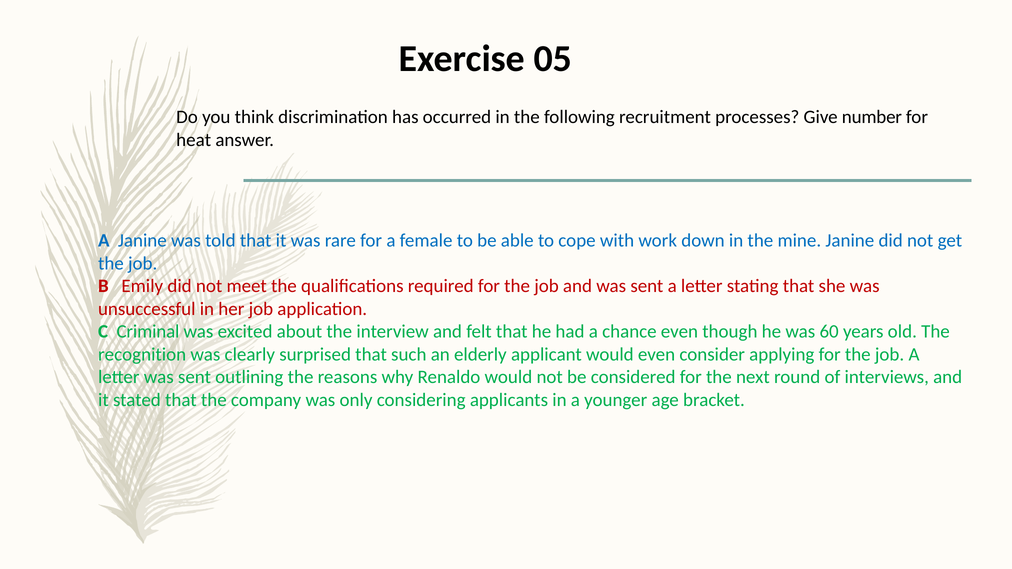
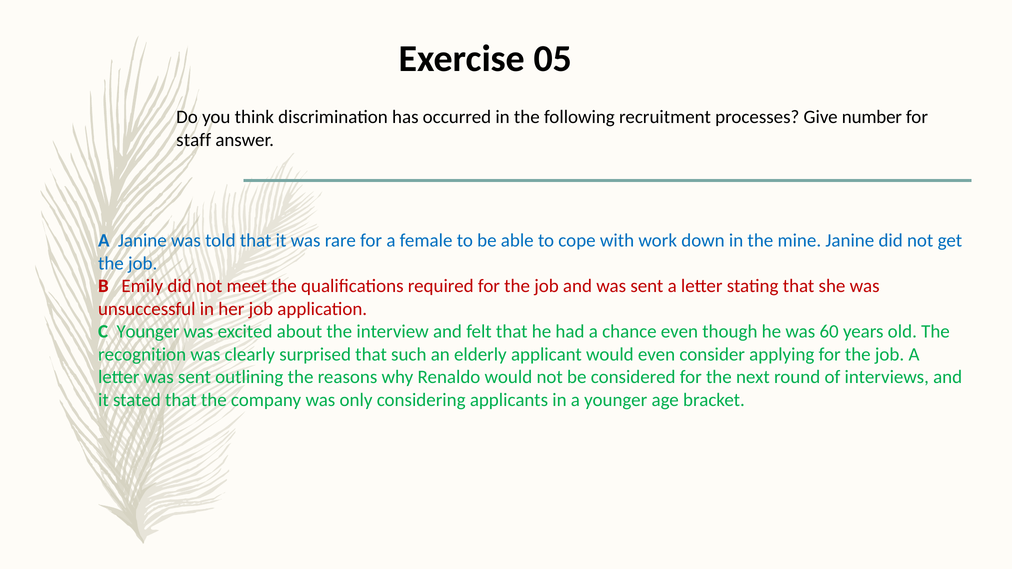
heat: heat -> staff
C Criminal: Criminal -> Younger
